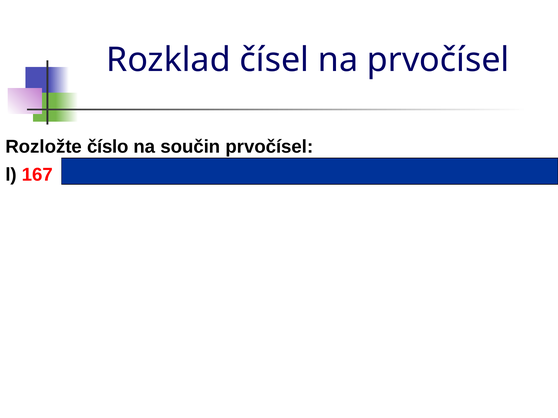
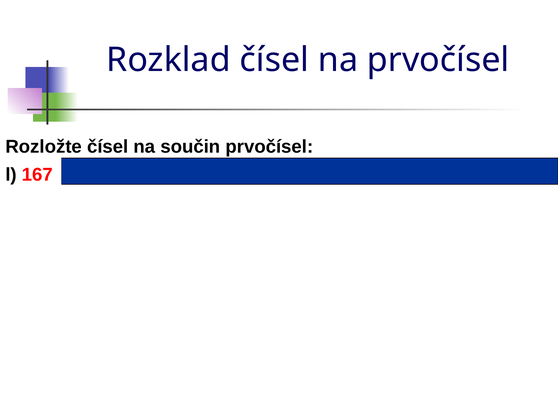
Rozložte číslo: číslo -> čísel
